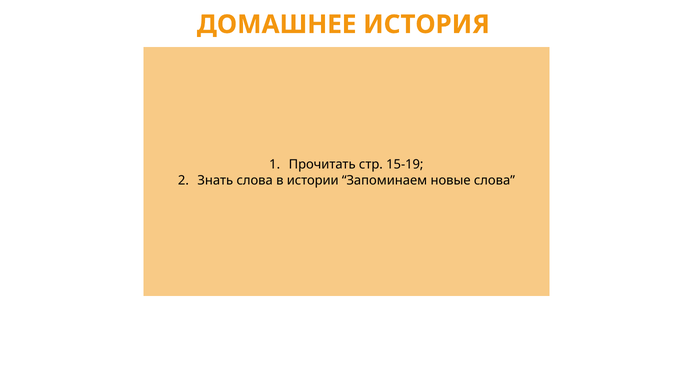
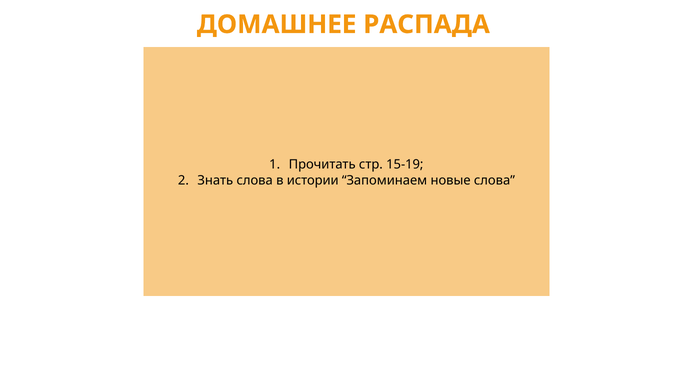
ИСТОРИЯ: ИСТОРИЯ -> РАСПАДА
